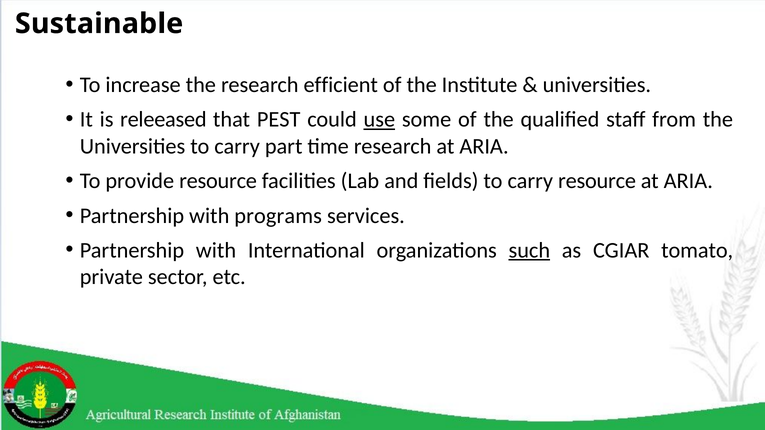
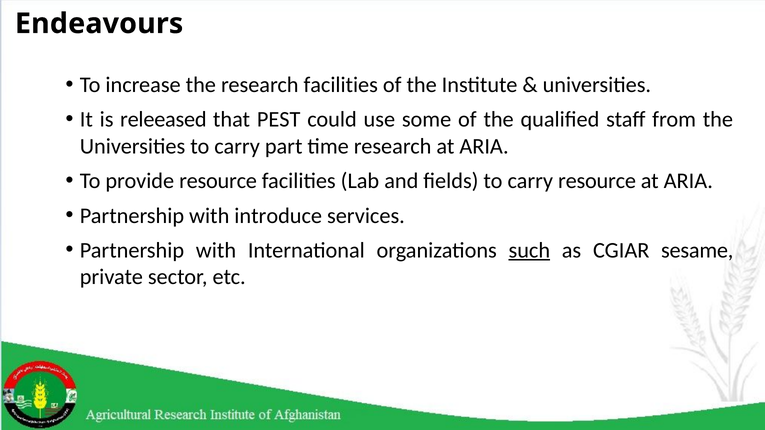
Sustainable: Sustainable -> Endeavours
research efficient: efficient -> facilities
use underline: present -> none
programs: programs -> introduce
tomato: tomato -> sesame
